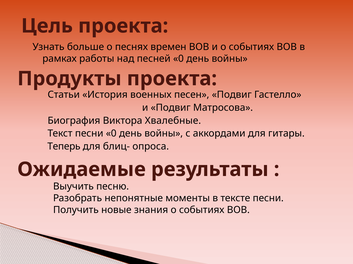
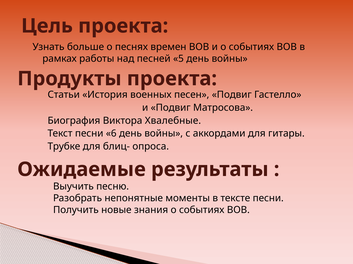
песней 0: 0 -> 5
песни 0: 0 -> 6
Теперь: Теперь -> Трубке
